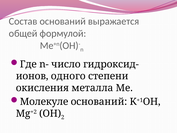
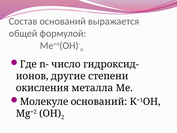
одного: одного -> другие
